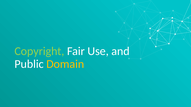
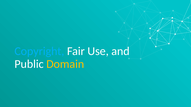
Copyright colour: light green -> light blue
